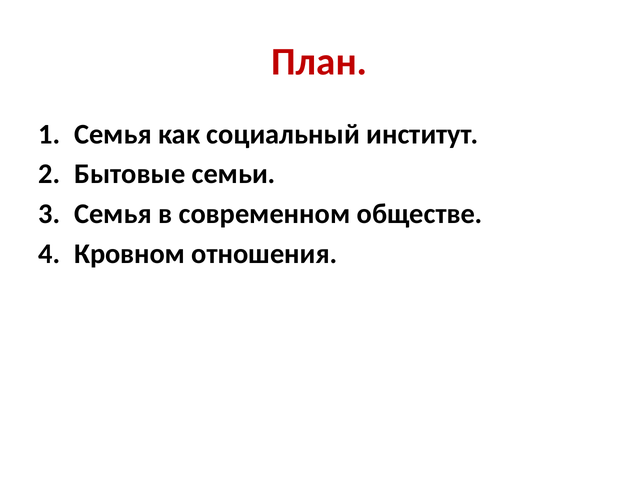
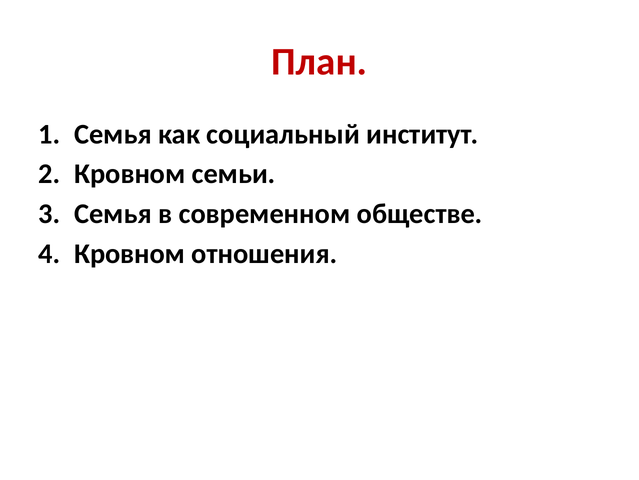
Бытовые at (130, 174): Бытовые -> Кровном
